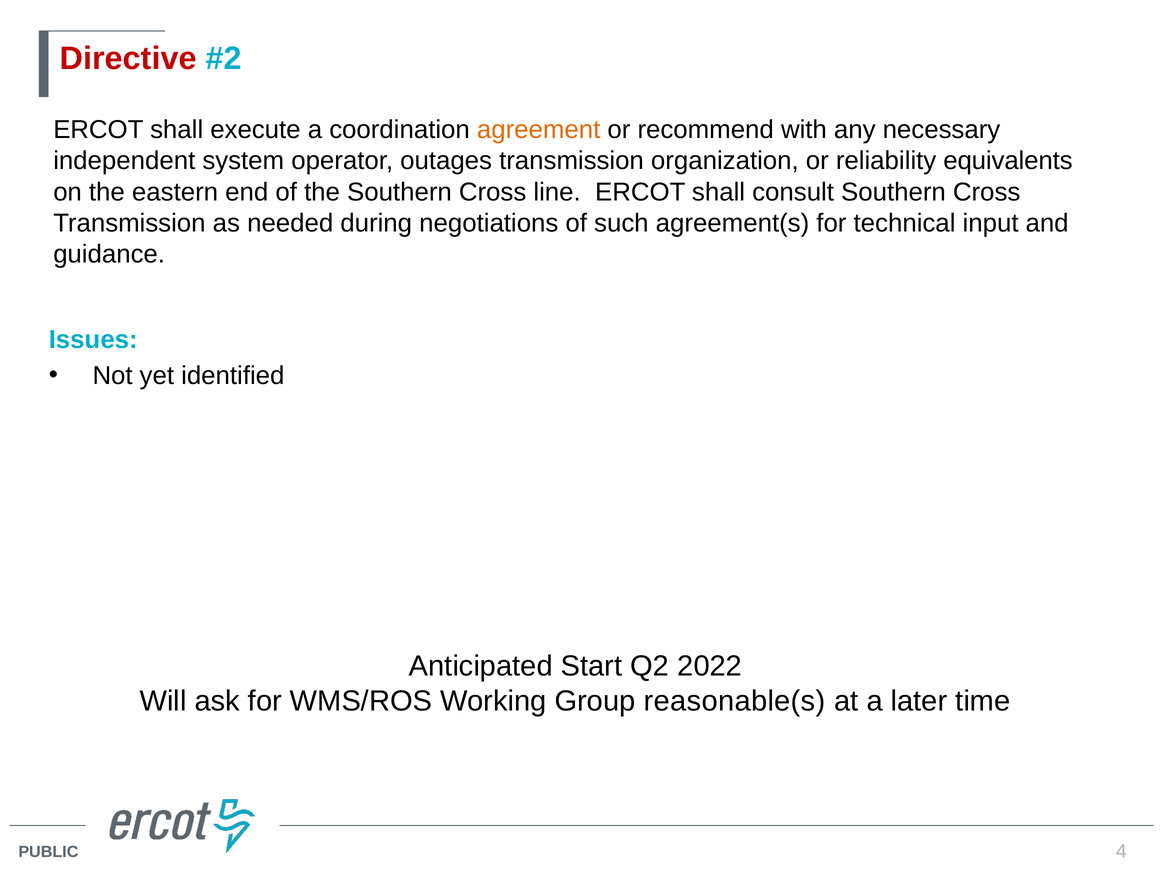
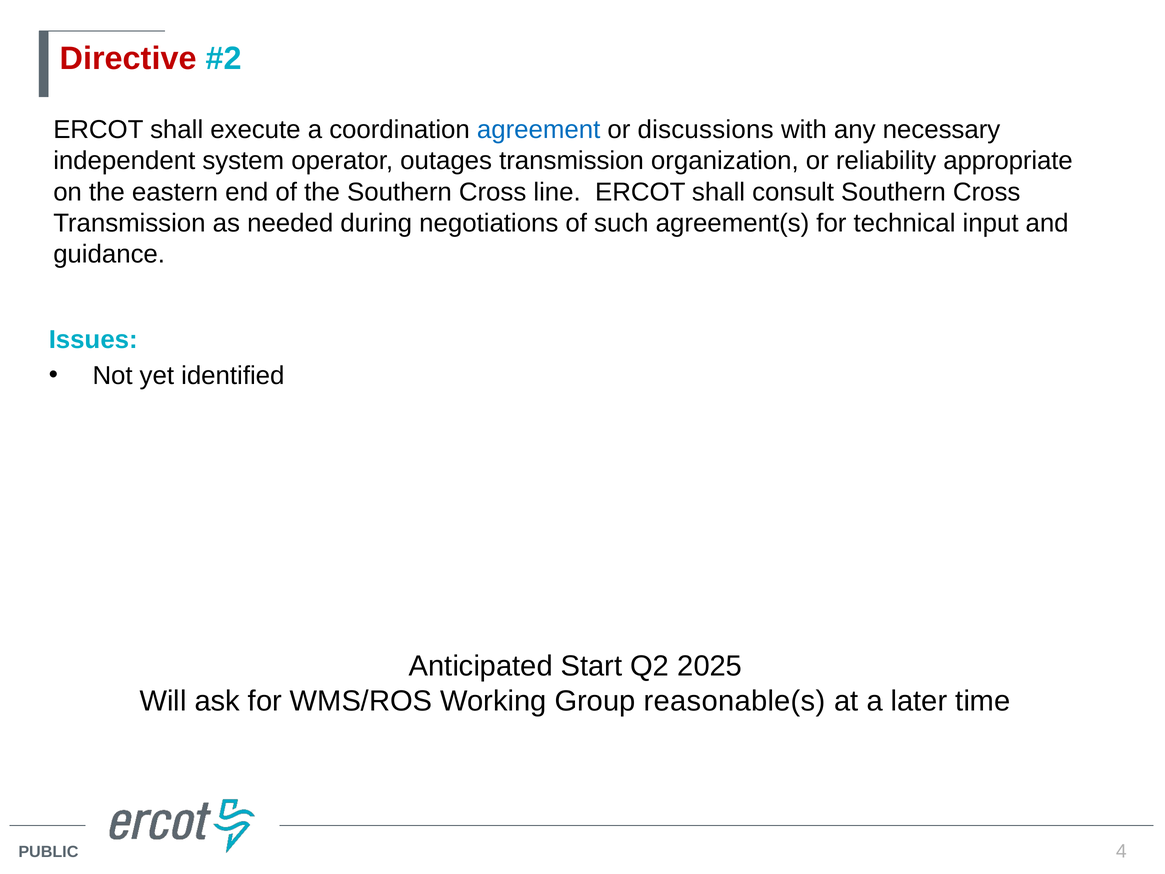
agreement colour: orange -> blue
recommend: recommend -> discussions
equivalents: equivalents -> appropriate
2022: 2022 -> 2025
